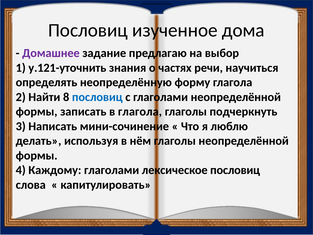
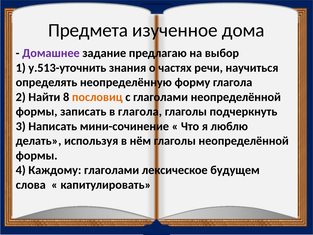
Пословиц at (88, 30): Пословиц -> Предмета
у.121-уточнить: у.121-уточнить -> у.513-уточнить
пословиц at (97, 97) colour: blue -> orange
лексическое пословиц: пословиц -> будущем
